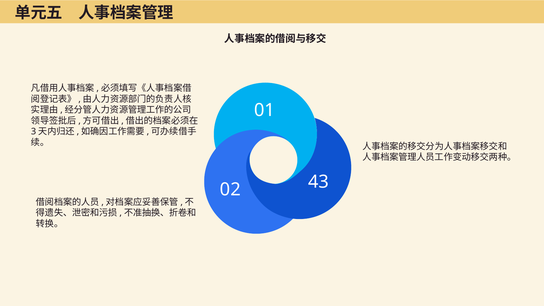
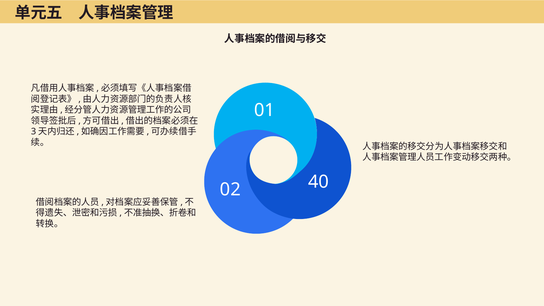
43: 43 -> 40
